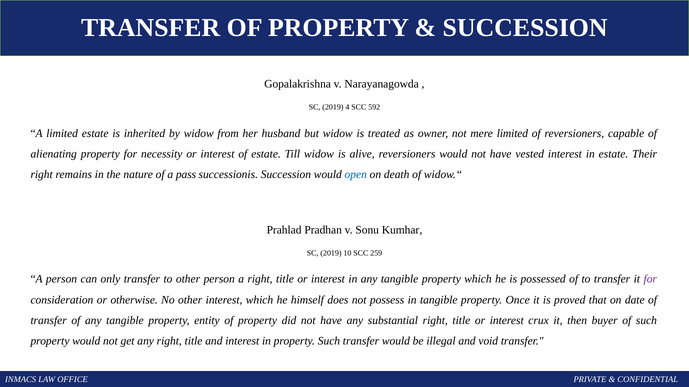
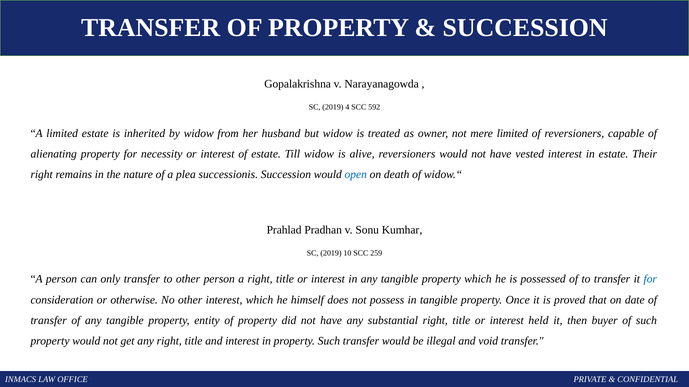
pass: pass -> plea
for at (650, 280) colour: purple -> blue
crux: crux -> held
